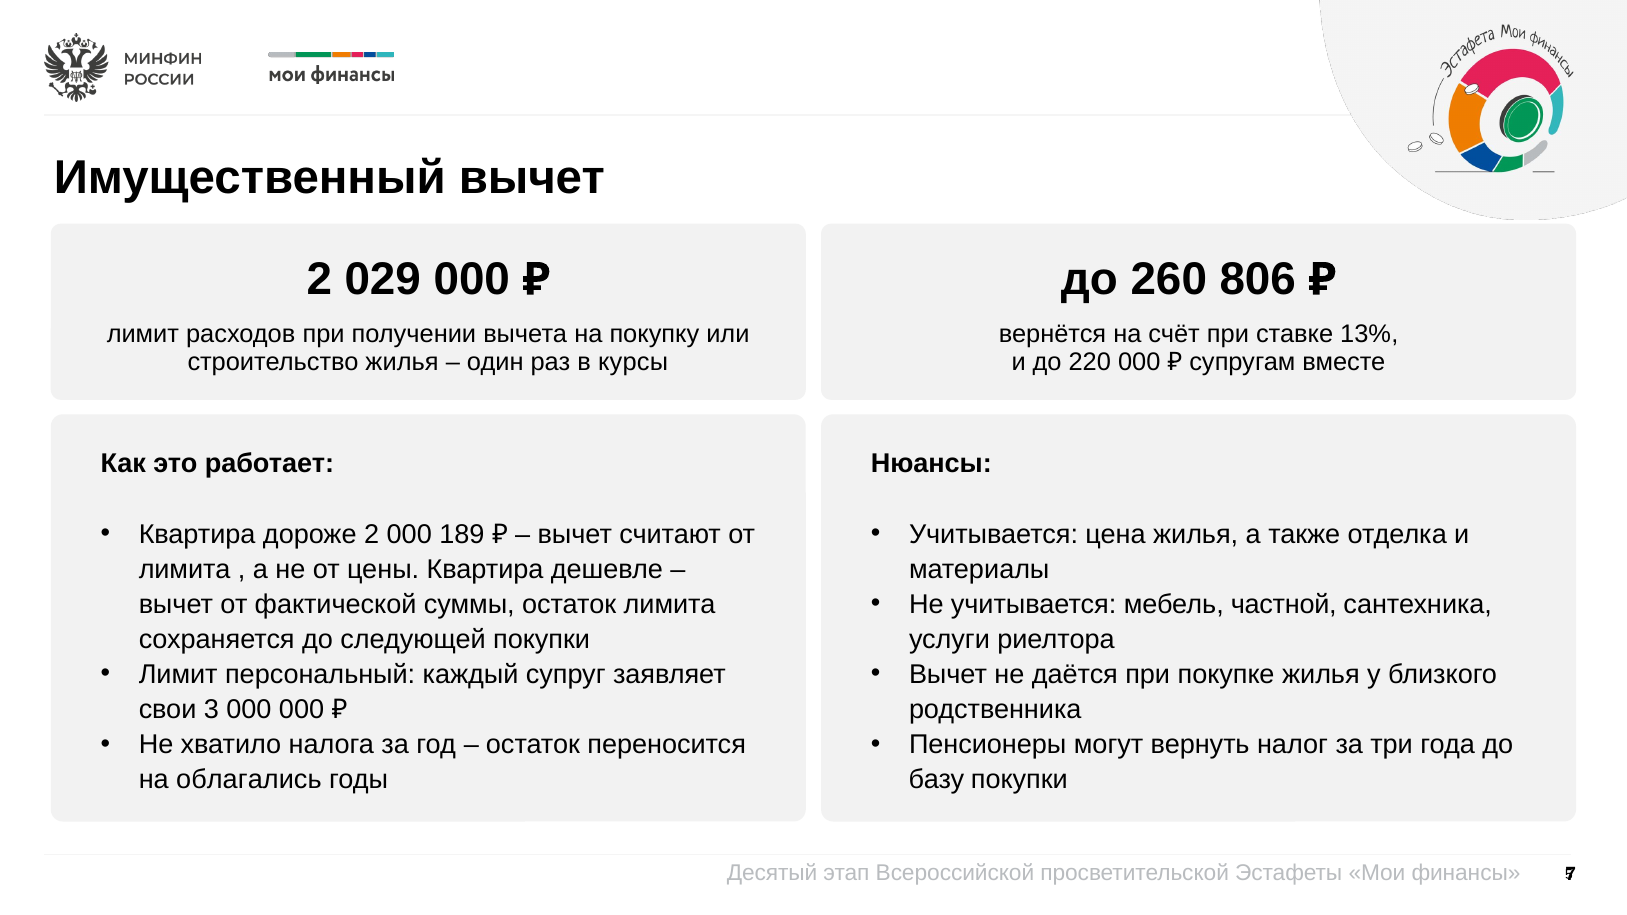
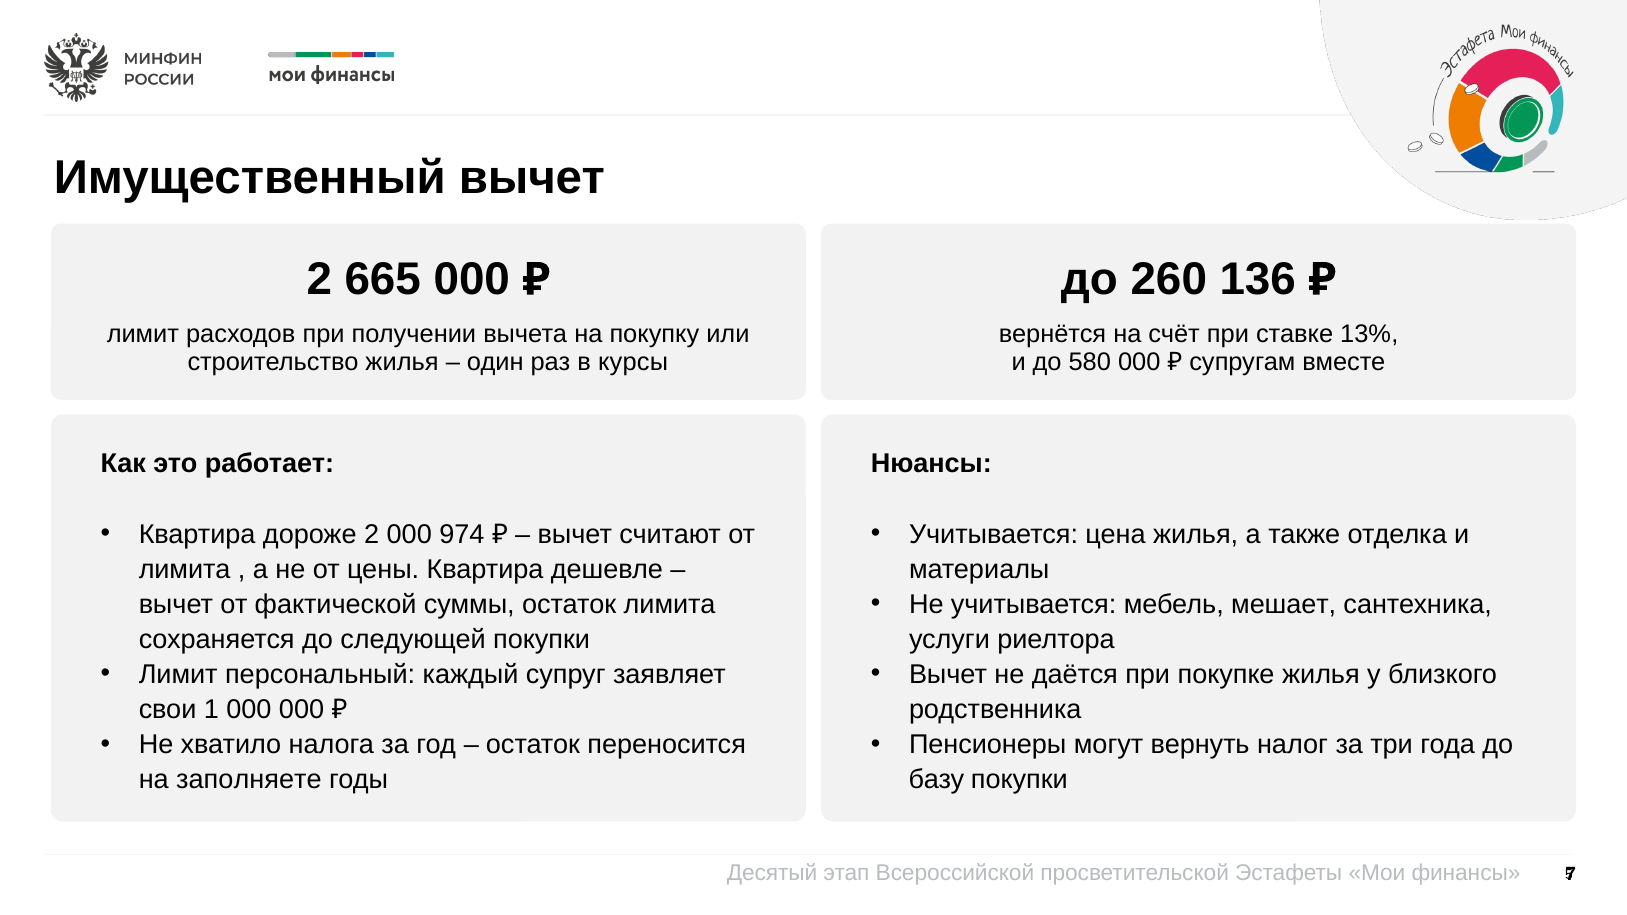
029: 029 -> 665
806: 806 -> 136
220: 220 -> 580
189: 189 -> 974
частной: частной -> мешает
3: 3 -> 1
облагались: облагались -> заполняете
